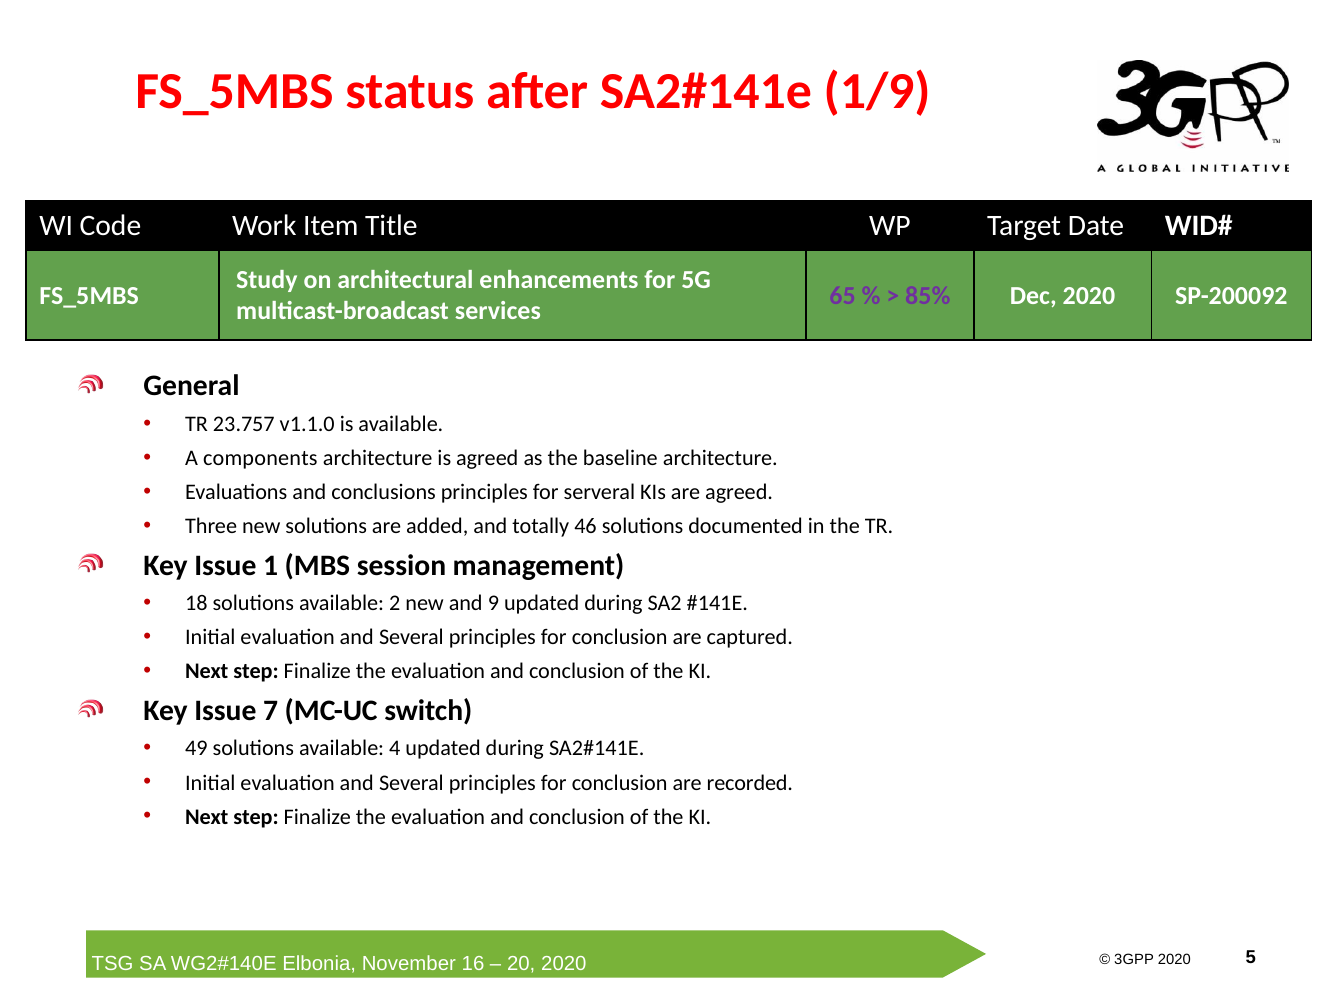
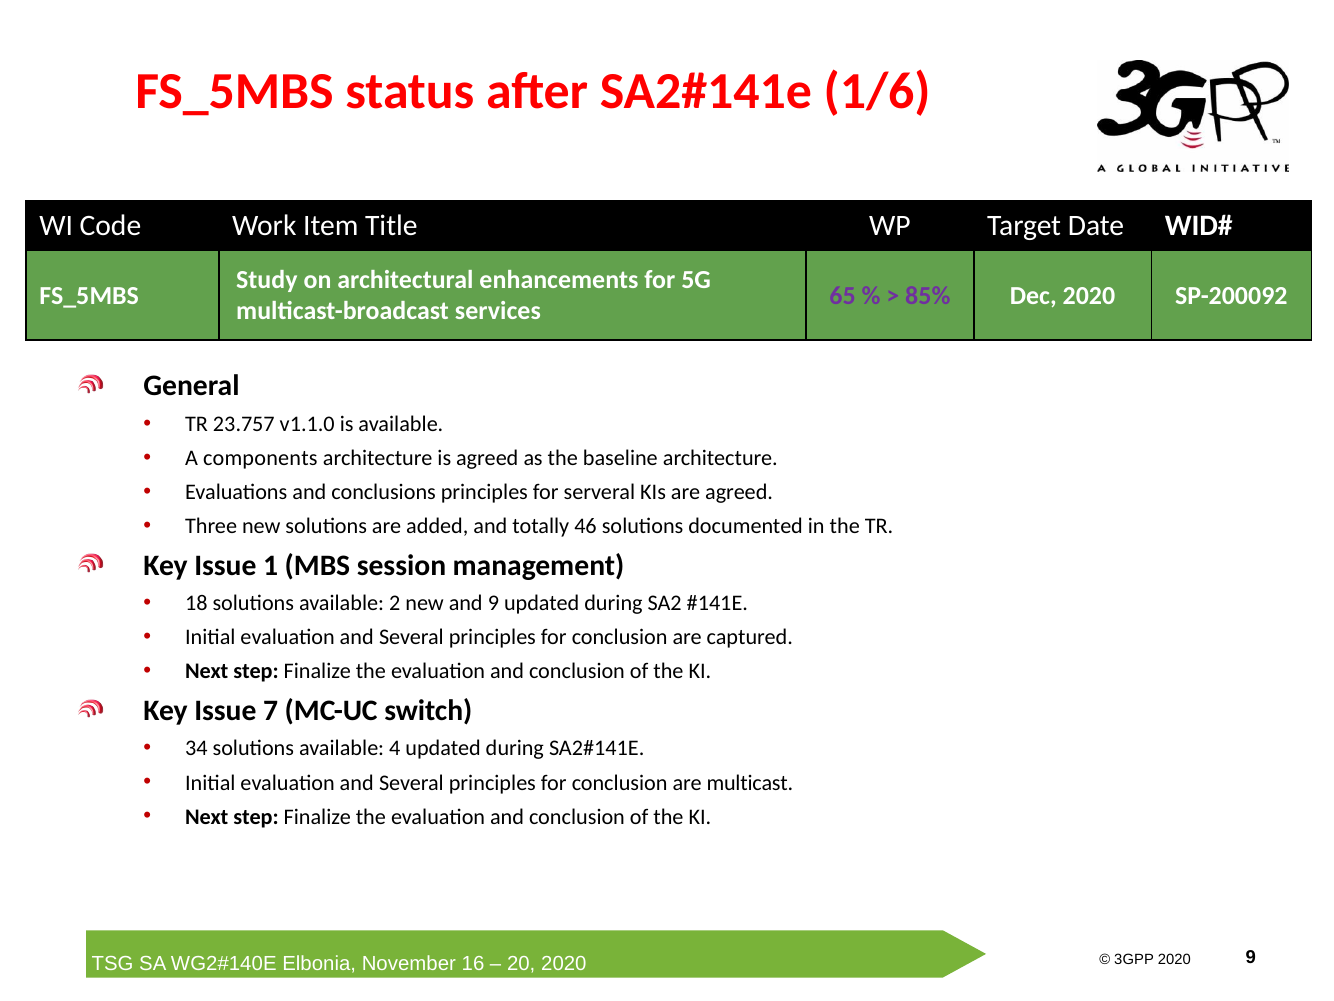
1/9: 1/9 -> 1/6
49: 49 -> 34
recorded: recorded -> multicast
2020 5: 5 -> 9
